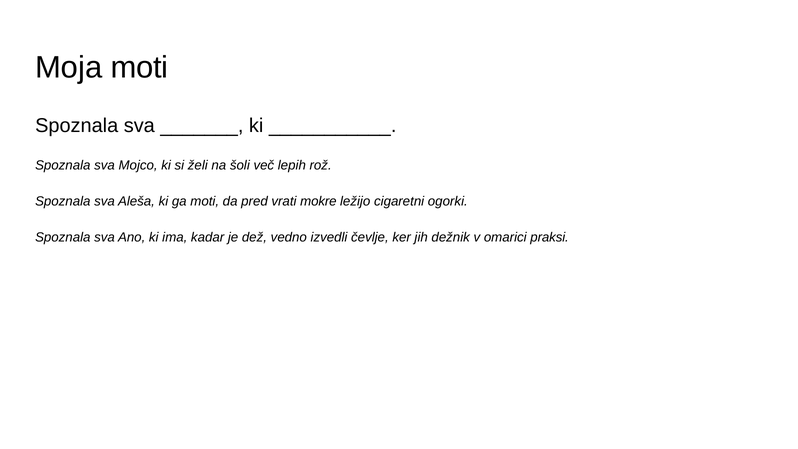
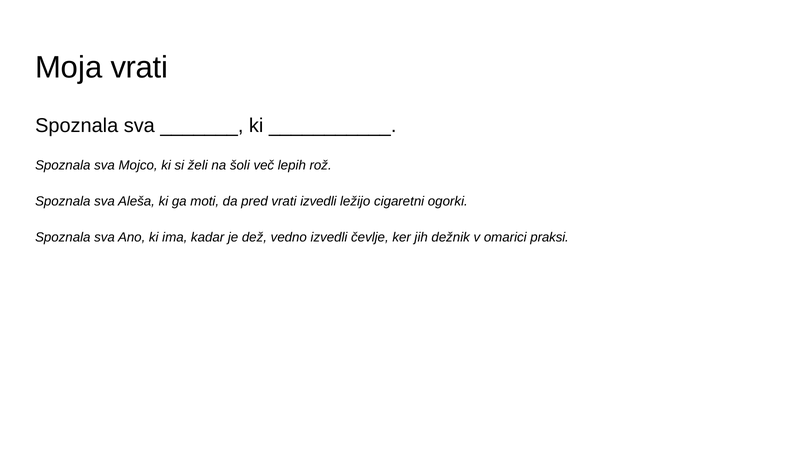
Moja moti: moti -> vrati
vrati mokre: mokre -> izvedli
